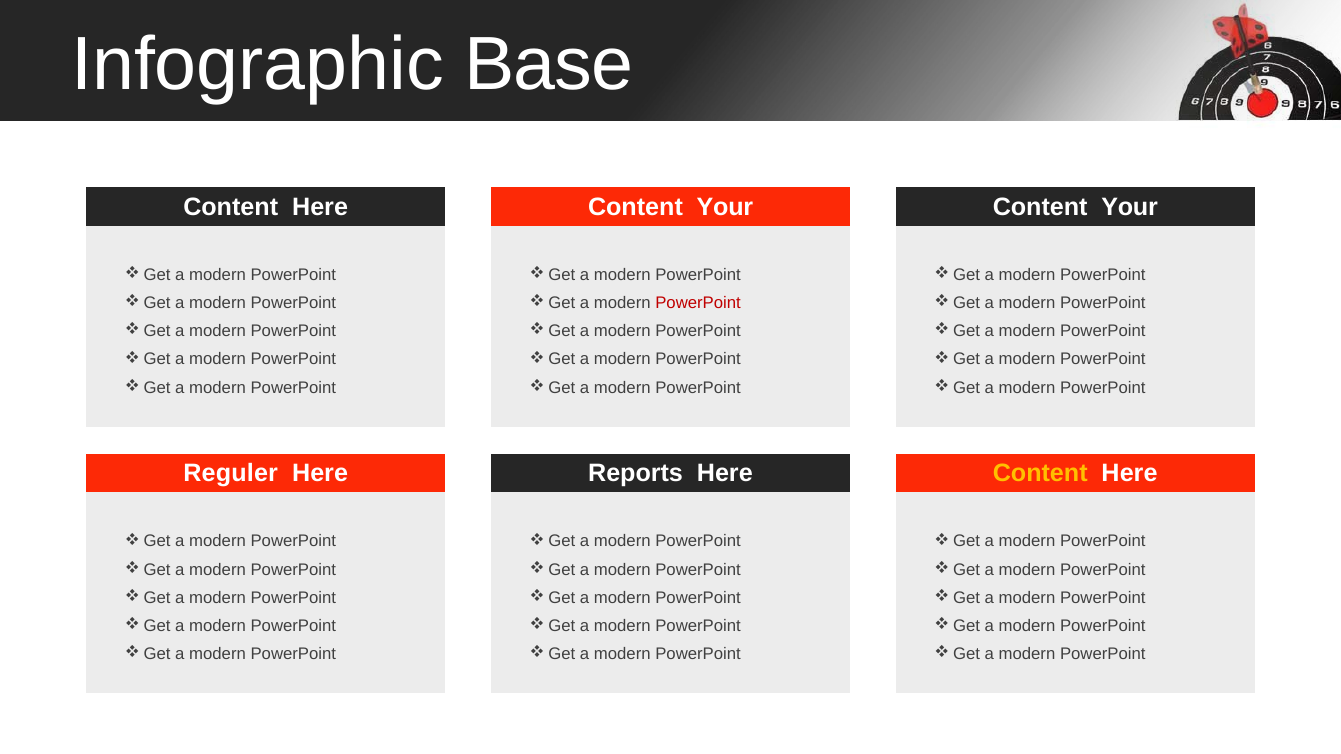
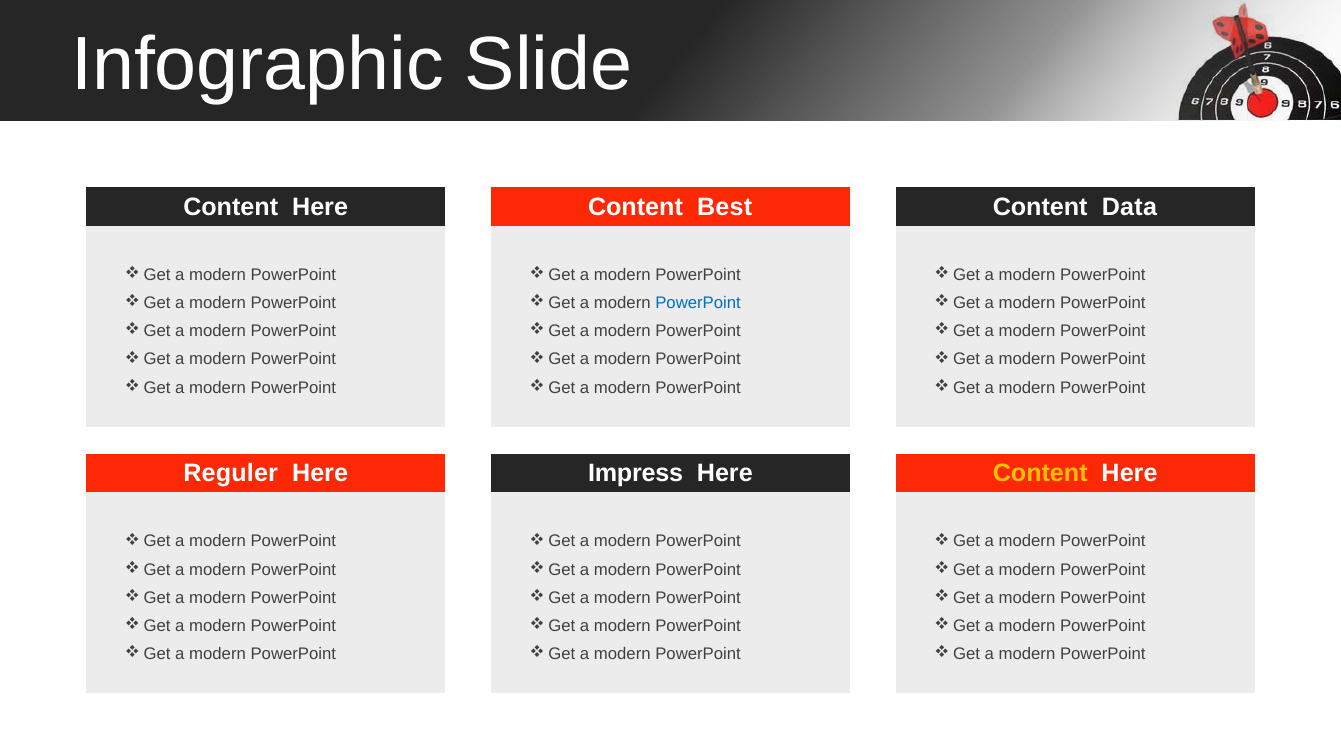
Base: Base -> Slide
Your at (725, 207): Your -> Best
Your at (1130, 207): Your -> Data
PowerPoint at (698, 303) colour: red -> blue
Reports: Reports -> Impress
